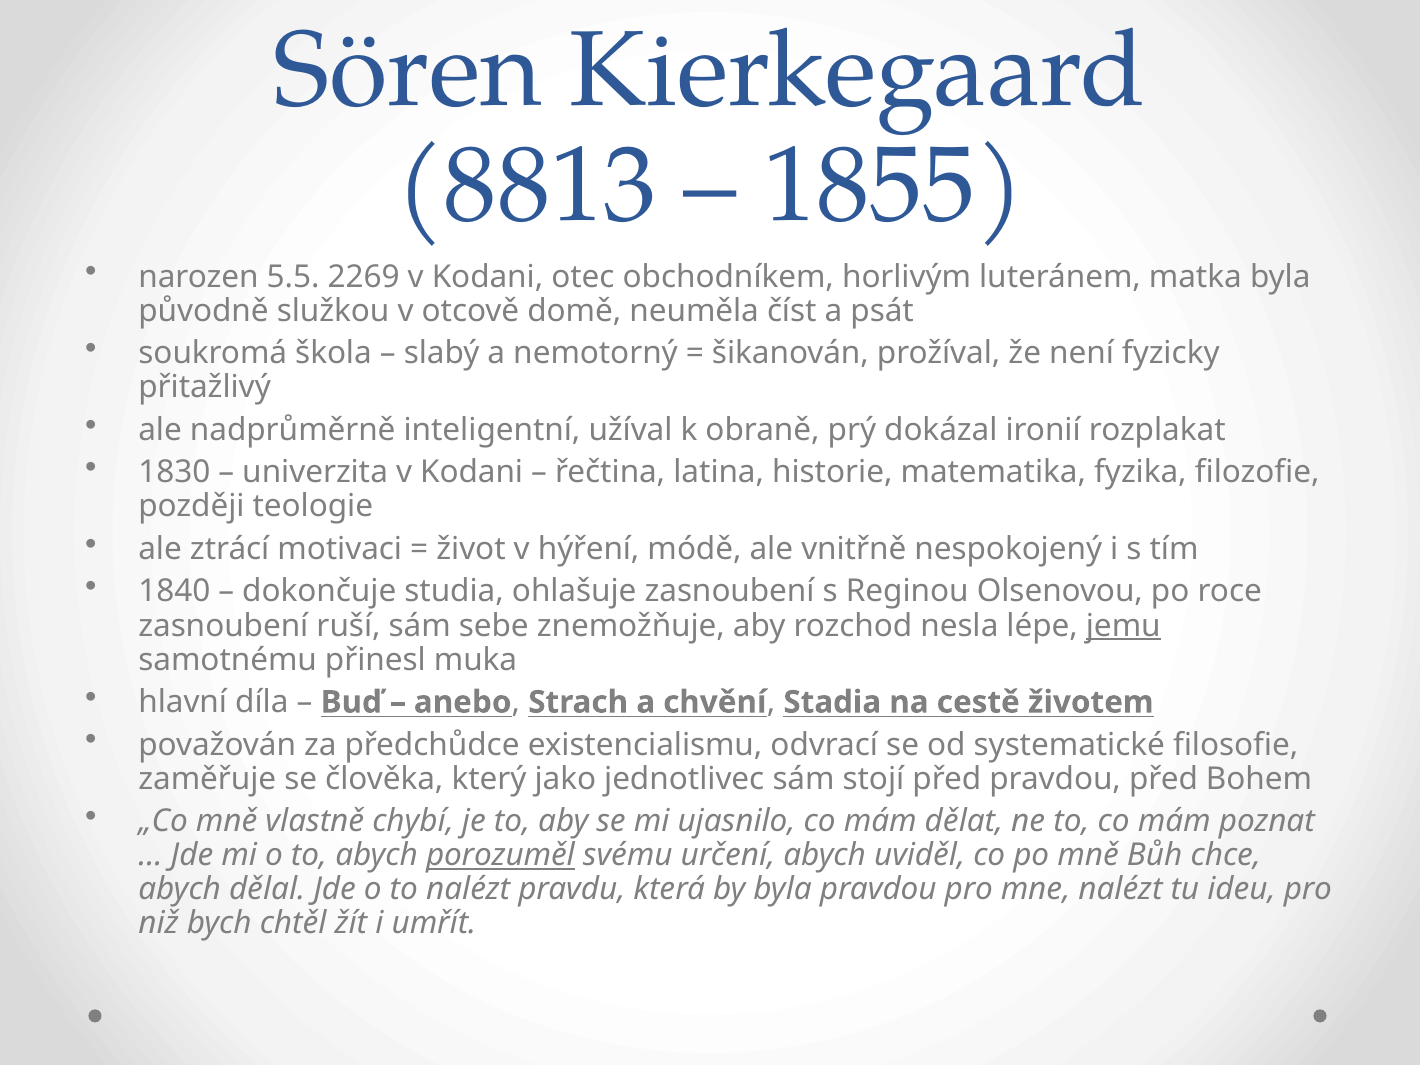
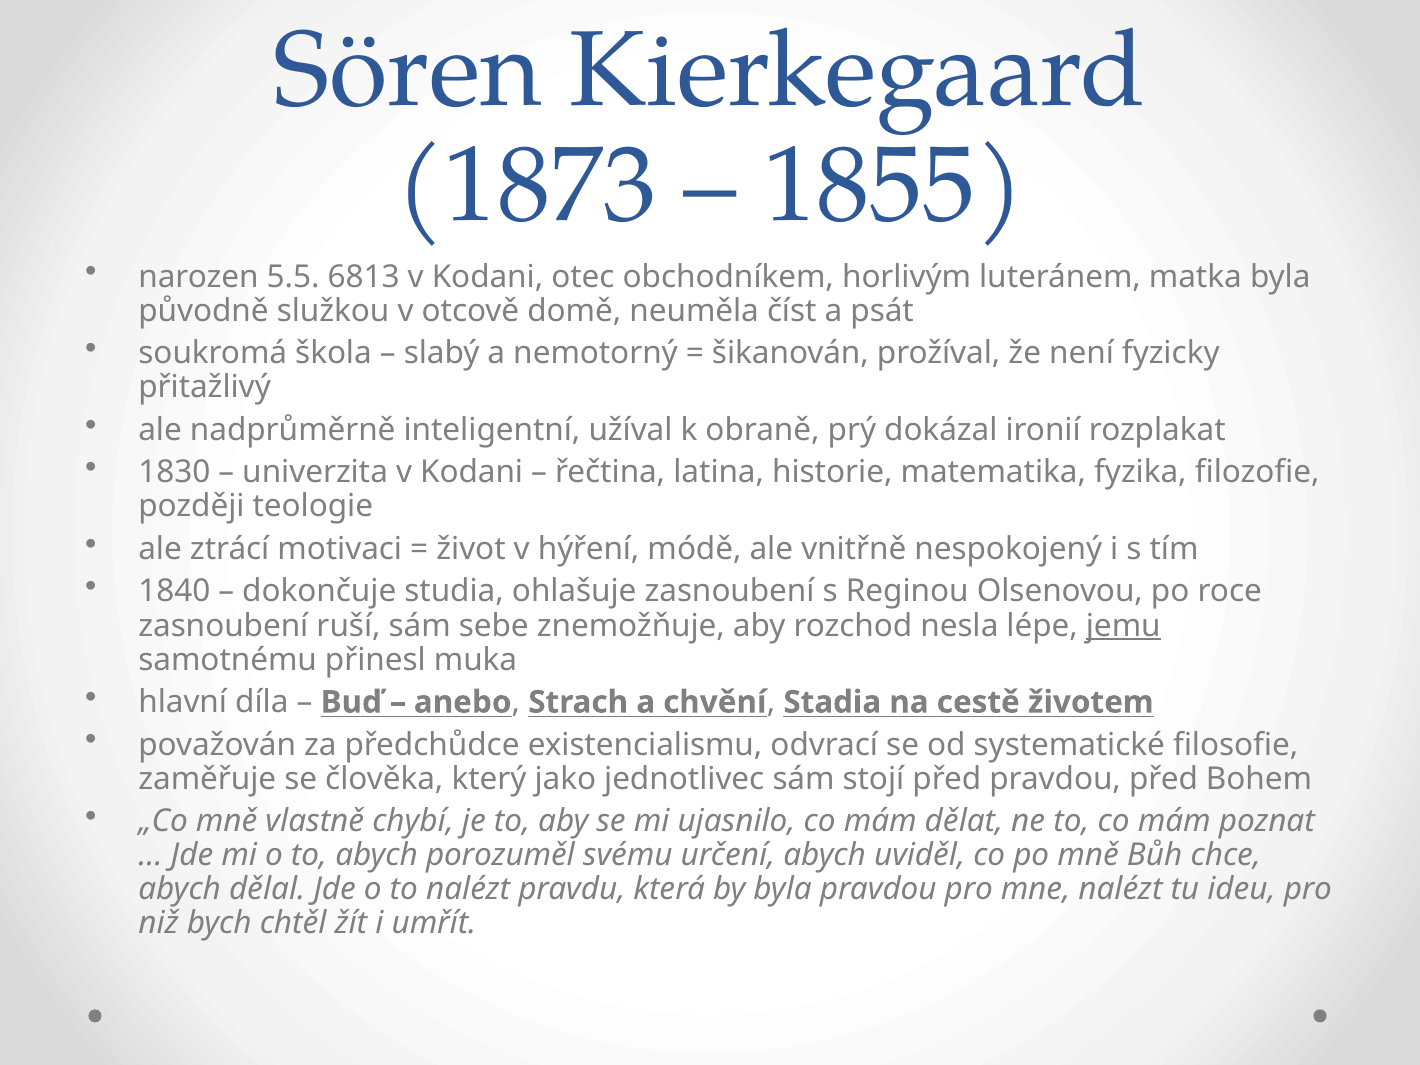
8813: 8813 -> 1873
2269: 2269 -> 6813
porozuměl underline: present -> none
